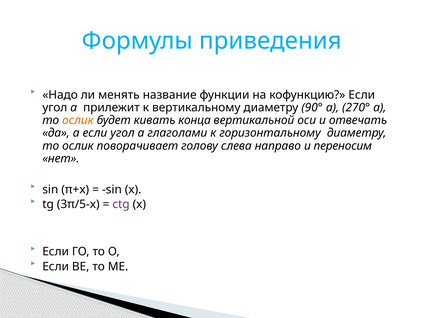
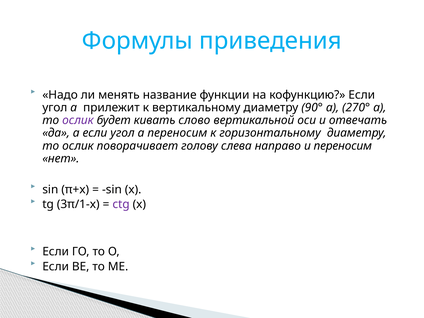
ослик at (78, 120) colour: orange -> purple
конца: конца -> слово
а глаголами: глаголами -> переносим
3π/5-x: 3π/5-x -> 3π/1-x
